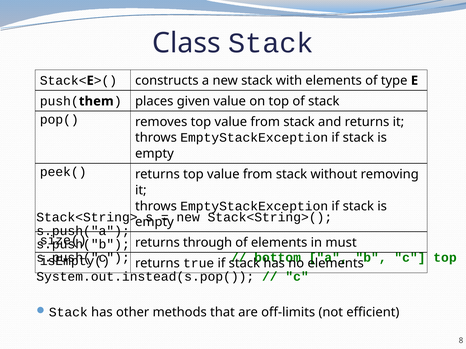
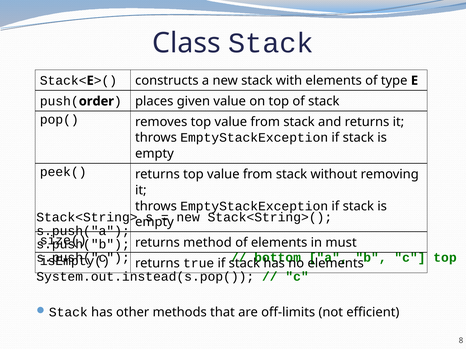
them: them -> order
through: through -> method
